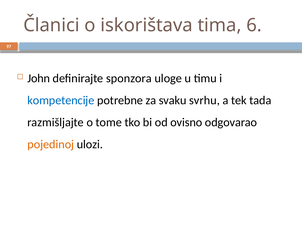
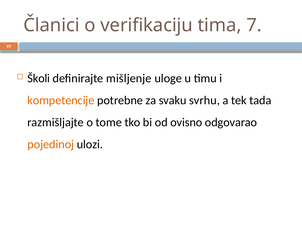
iskorištava: iskorištava -> verifikaciju
6: 6 -> 7
John: John -> Školi
sponzora: sponzora -> mišljenje
kompetencije colour: blue -> orange
